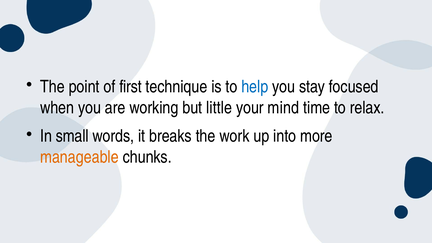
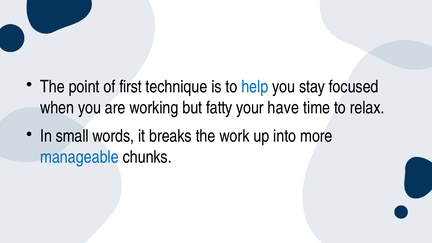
little: little -> fatty
mind: mind -> have
manageable colour: orange -> blue
